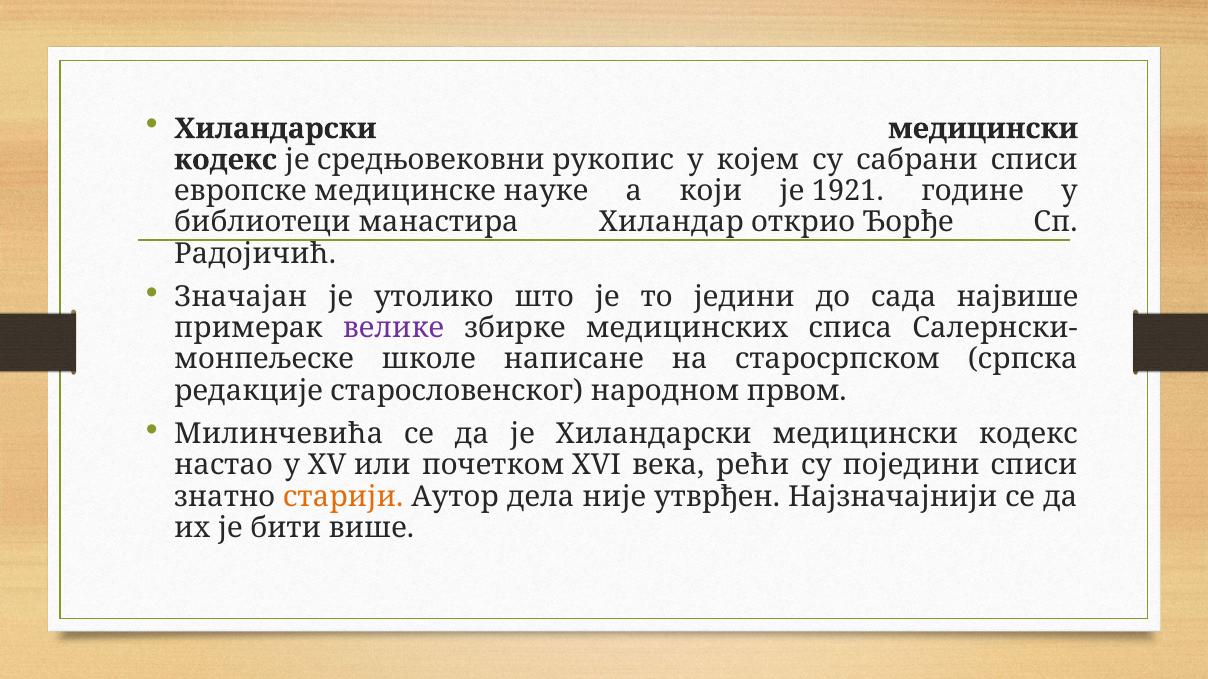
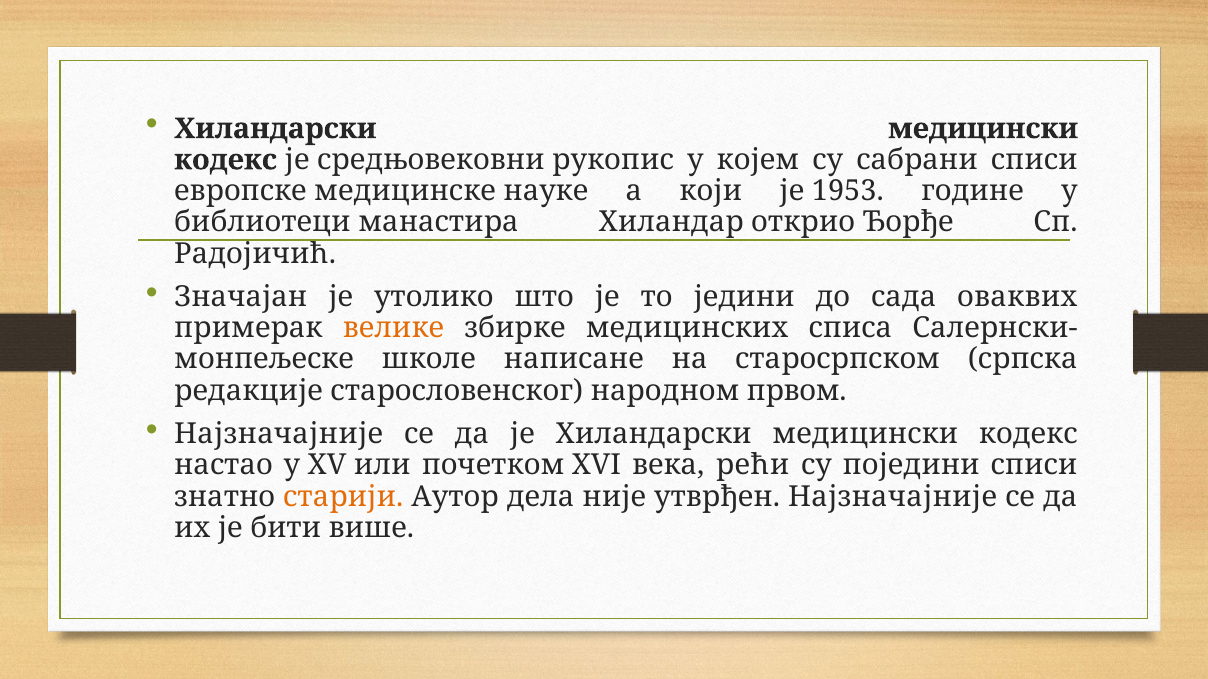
1921: 1921 -> 1953
највише: највише -> оваквих
велике colour: purple -> orange
Милинчевића at (279, 434): Милинчевића -> Најзначајније
утврђен Најзначајнији: Најзначајнији -> Најзначајније
